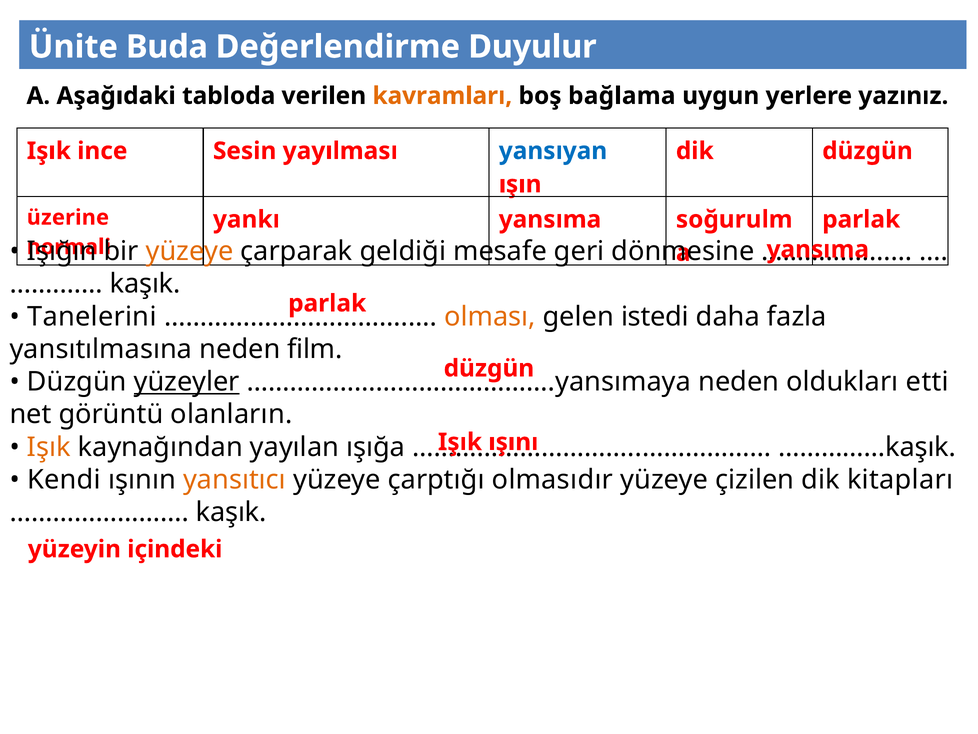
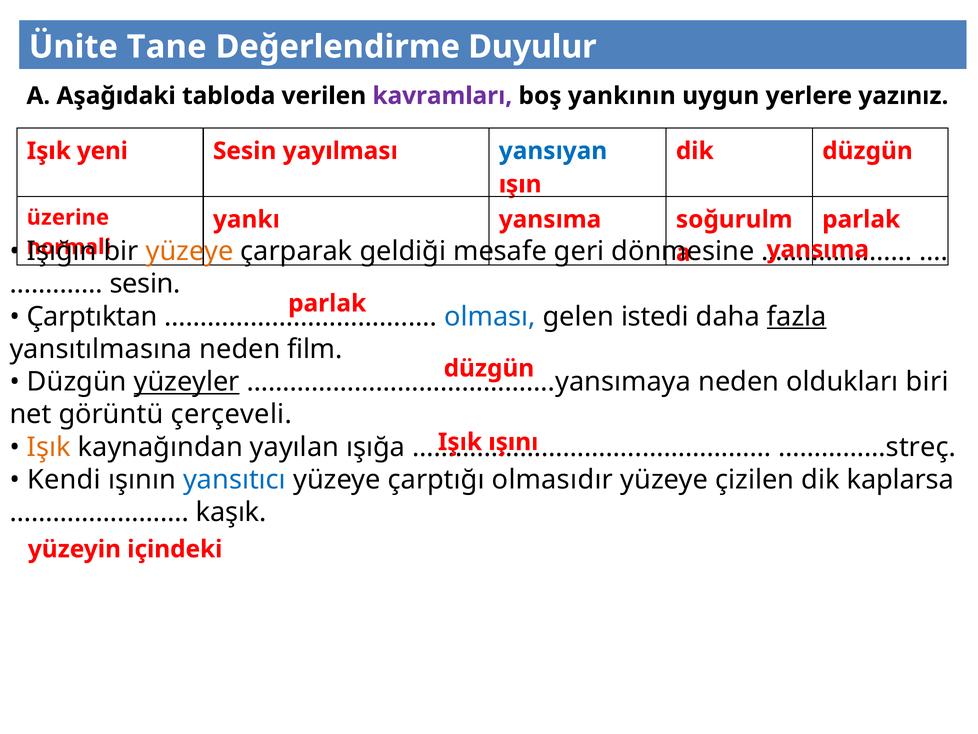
Buda: Buda -> Tane
kavramları colour: orange -> purple
bağlama: bağlama -> yankının
ince: ince -> yeni
kaşık at (145, 284): kaşık -> sesin
Tanelerini: Tanelerini -> Çarptıktan
olması colour: orange -> blue
fazla underline: none -> present
etti: etti -> biri
olanların: olanların -> çerçeveli
……………kaşık: ……………kaşık -> ……………streç
yansıtıcı colour: orange -> blue
kitapları: kitapları -> kaplarsa
